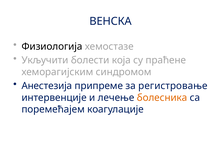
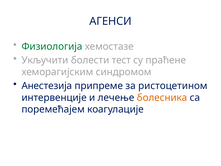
ВЕНСКА: ВЕНСКА -> АГЕНСИ
Физиологија colour: black -> green
која: која -> тест
рeгистровање: рeгистровање -> ристоцетином
